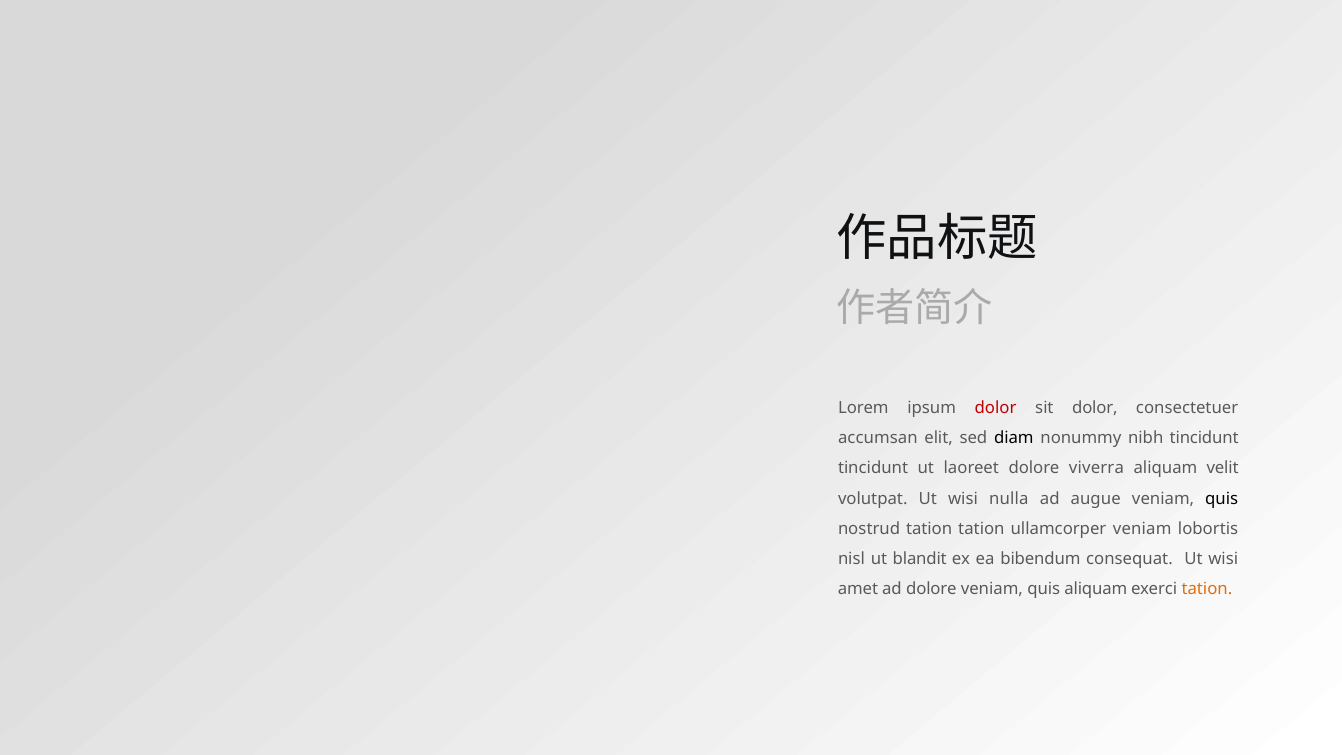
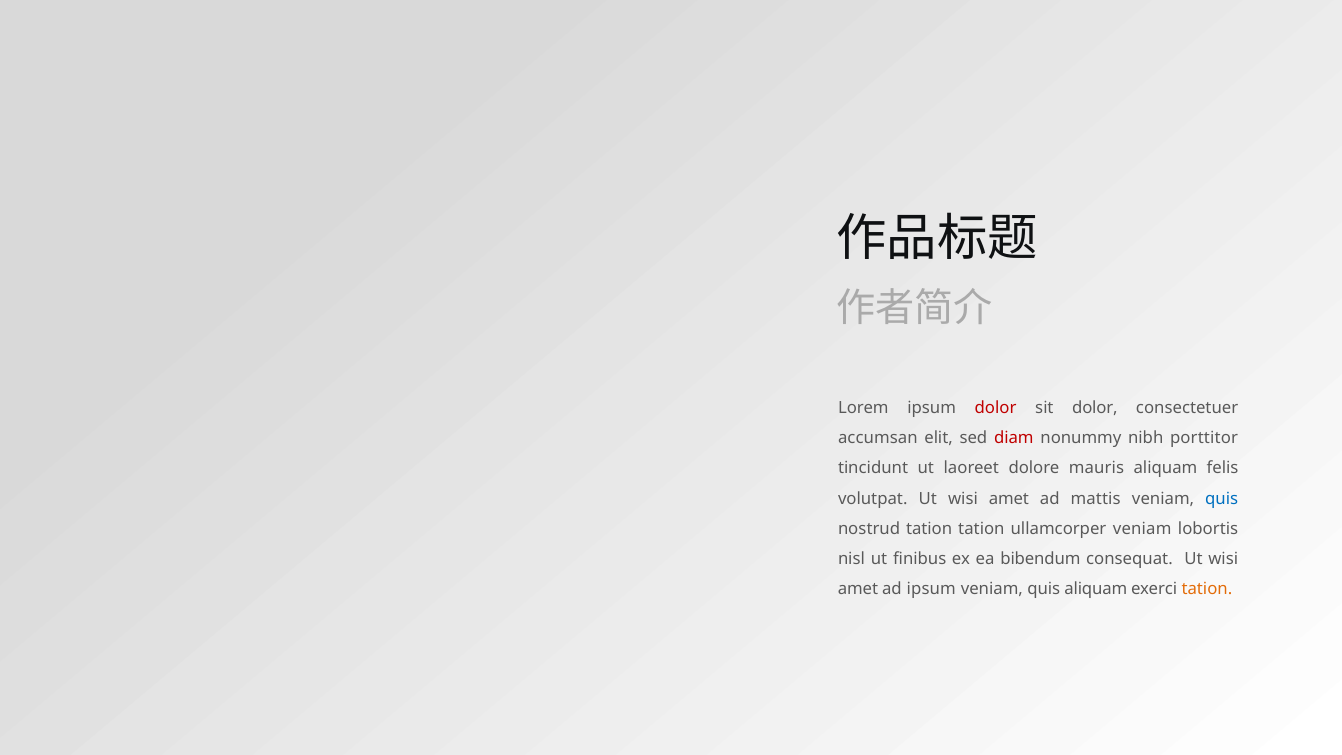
diam colour: black -> red
nibh tincidunt: tincidunt -> porttitor
viverra: viverra -> mauris
velit: velit -> felis
volutpat Ut wisi nulla: nulla -> amet
augue: augue -> mattis
quis at (1222, 499) colour: black -> blue
blandit: blandit -> finibus
ad dolore: dolore -> ipsum
